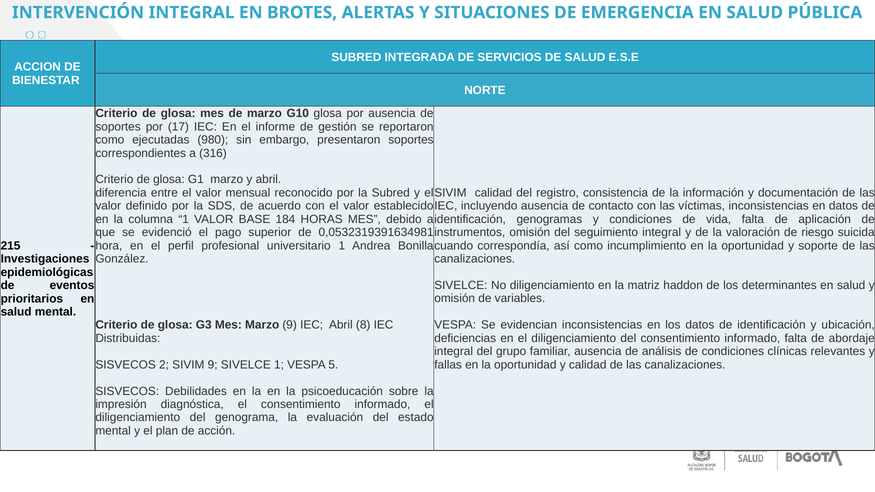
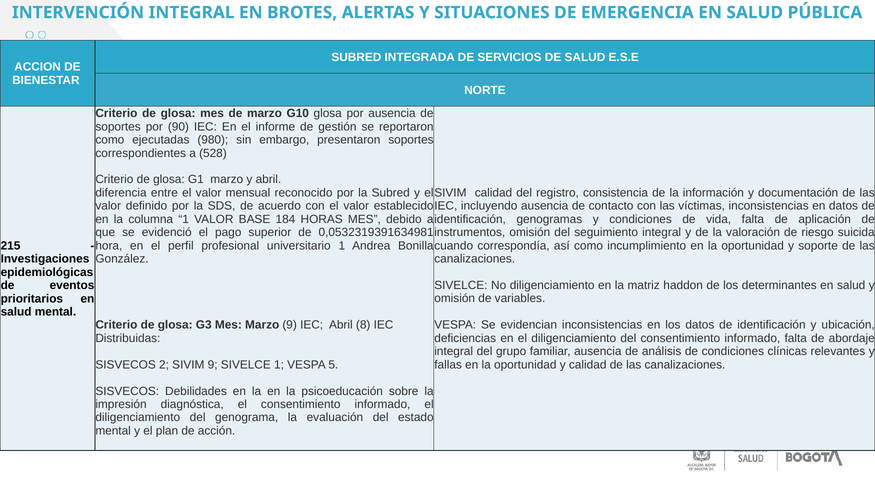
17: 17 -> 90
316: 316 -> 528
